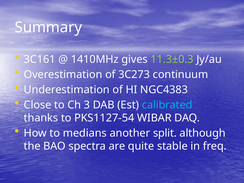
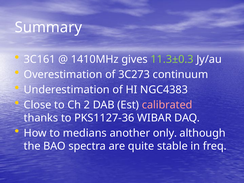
3: 3 -> 2
calibrated colour: light blue -> pink
PKS1127-54: PKS1127-54 -> PKS1127-36
split: split -> only
